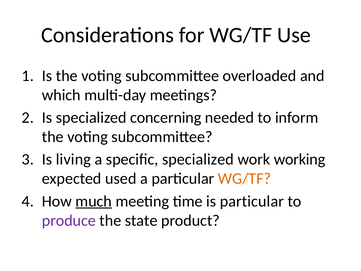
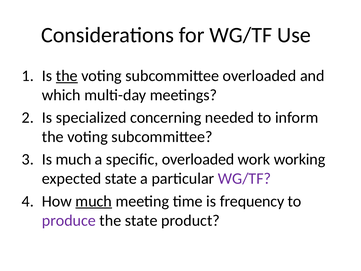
the at (67, 76) underline: none -> present
Is living: living -> much
specific specialized: specialized -> overloaded
expected used: used -> state
WG/TF at (244, 179) colour: orange -> purple
is particular: particular -> frequency
